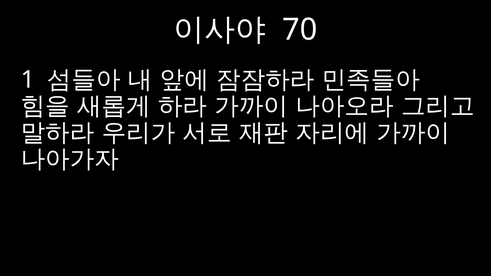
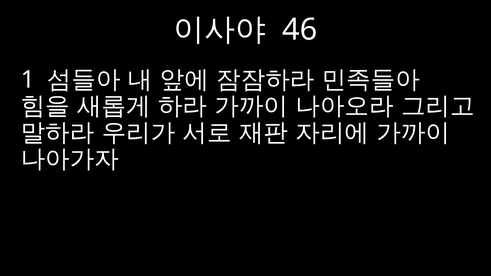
70: 70 -> 46
